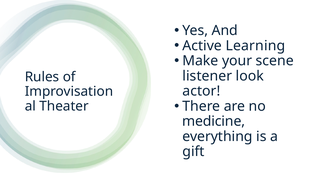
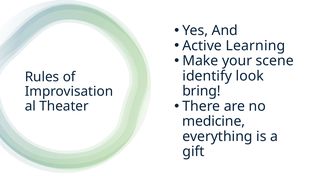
listener: listener -> identify
actor: actor -> bring
